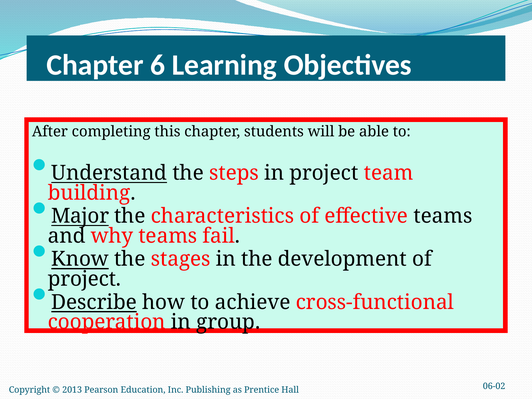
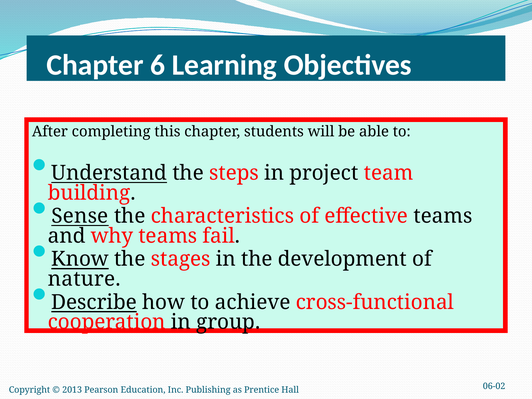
Major: Major -> Sense
project at (84, 279): project -> nature
